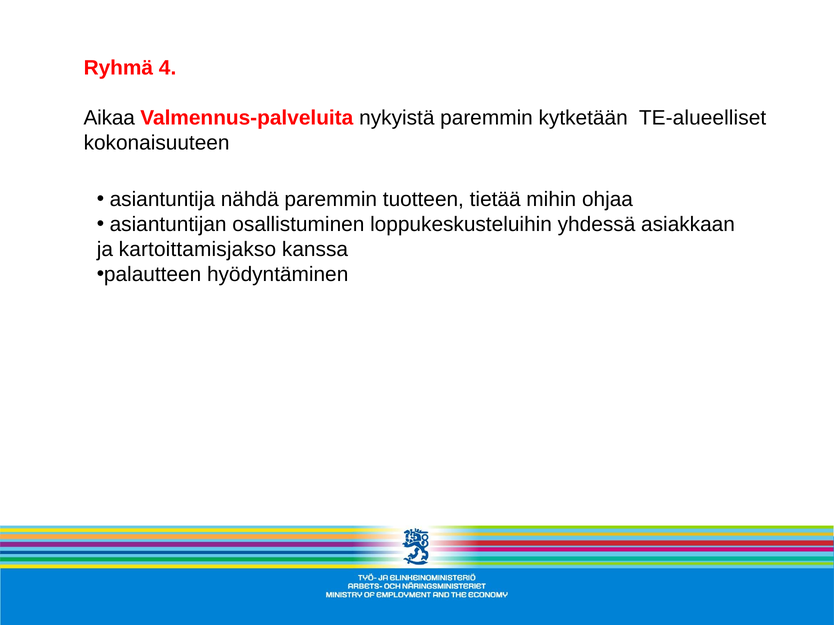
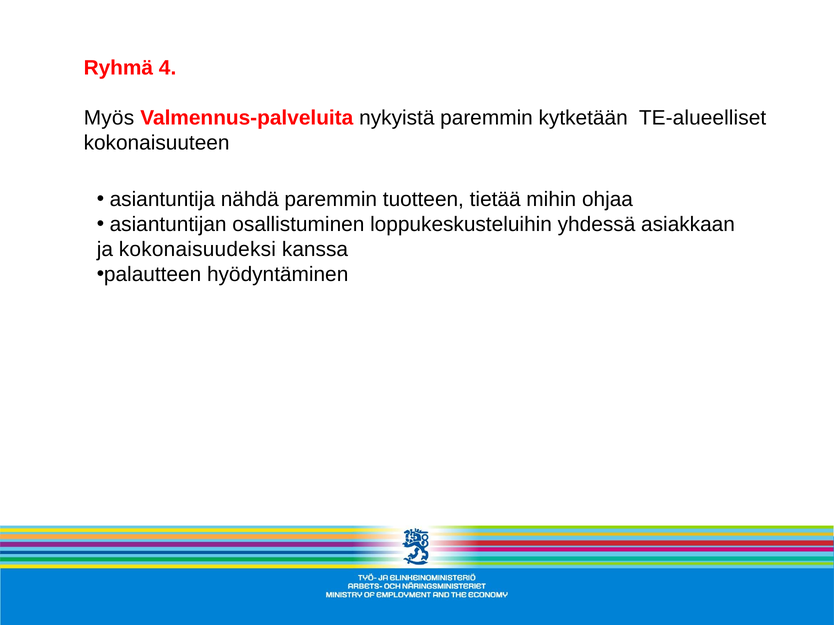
Aikaa: Aikaa -> Myös
kartoittamisjakso: kartoittamisjakso -> kokonaisuudeksi
